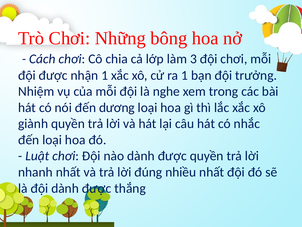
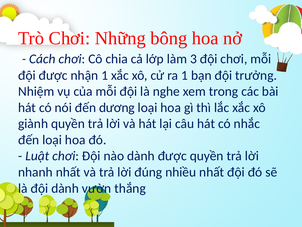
đội dành được: được -> vườn
